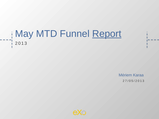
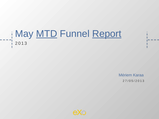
MTD underline: none -> present
